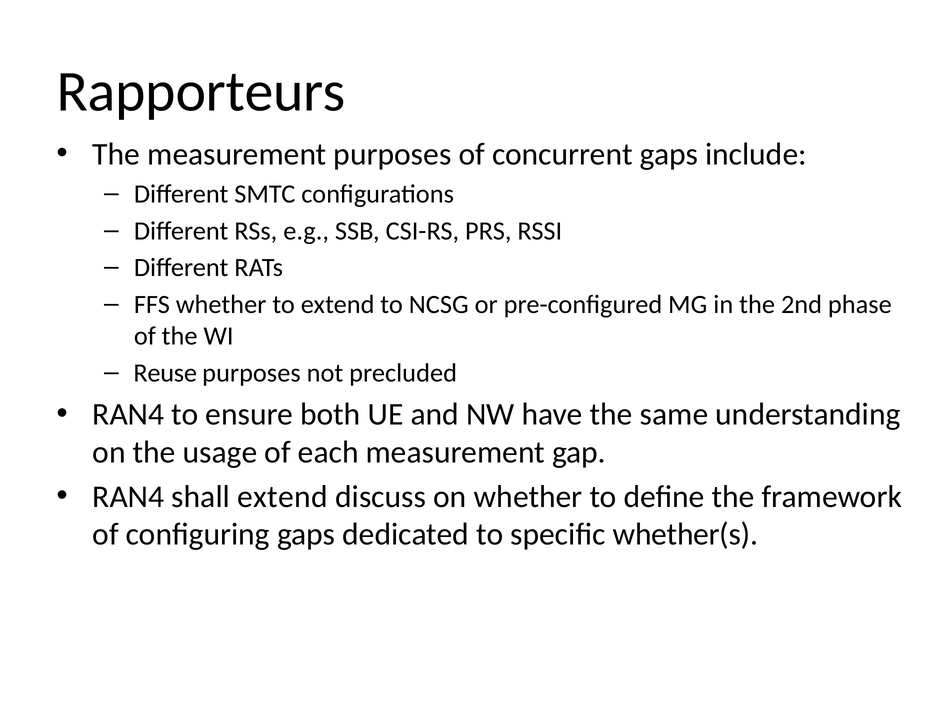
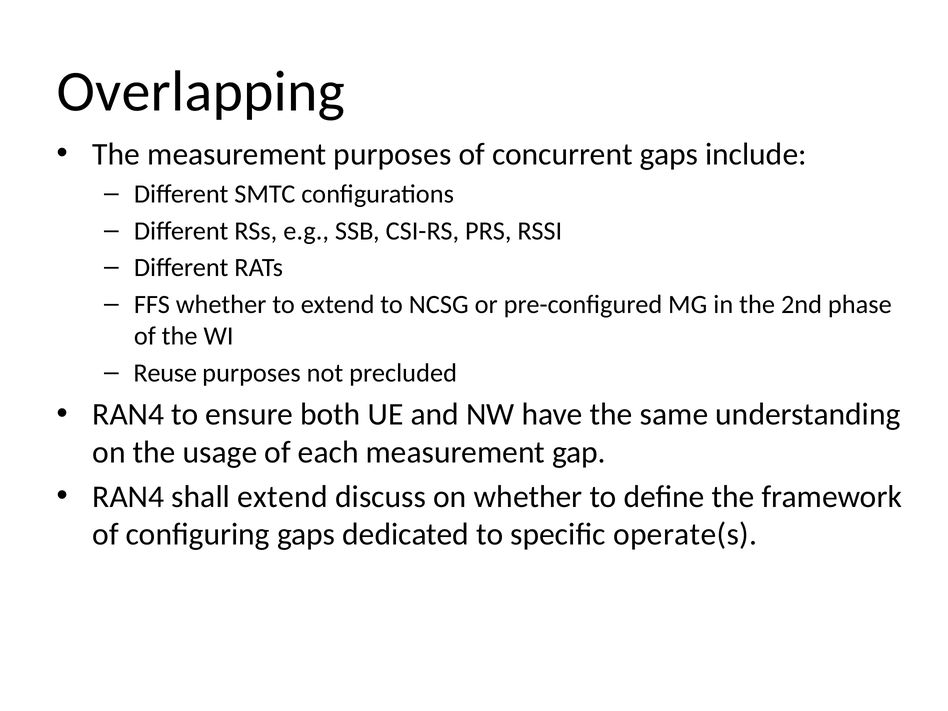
Rapporteurs: Rapporteurs -> Overlapping
whether(s: whether(s -> operate(s
